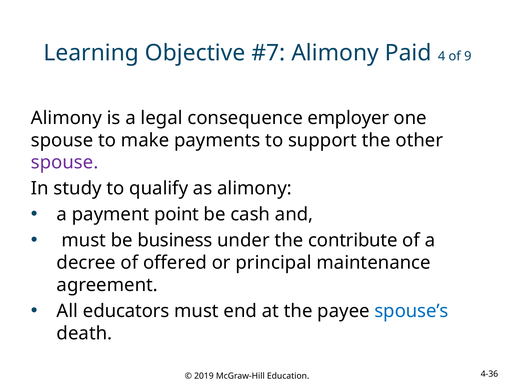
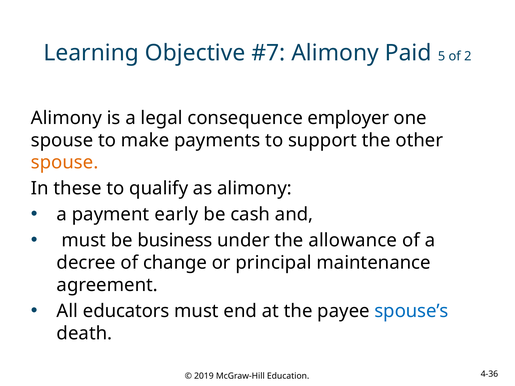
4: 4 -> 5
9: 9 -> 2
spouse at (65, 163) colour: purple -> orange
study: study -> these
point: point -> early
contribute: contribute -> allowance
offered: offered -> change
